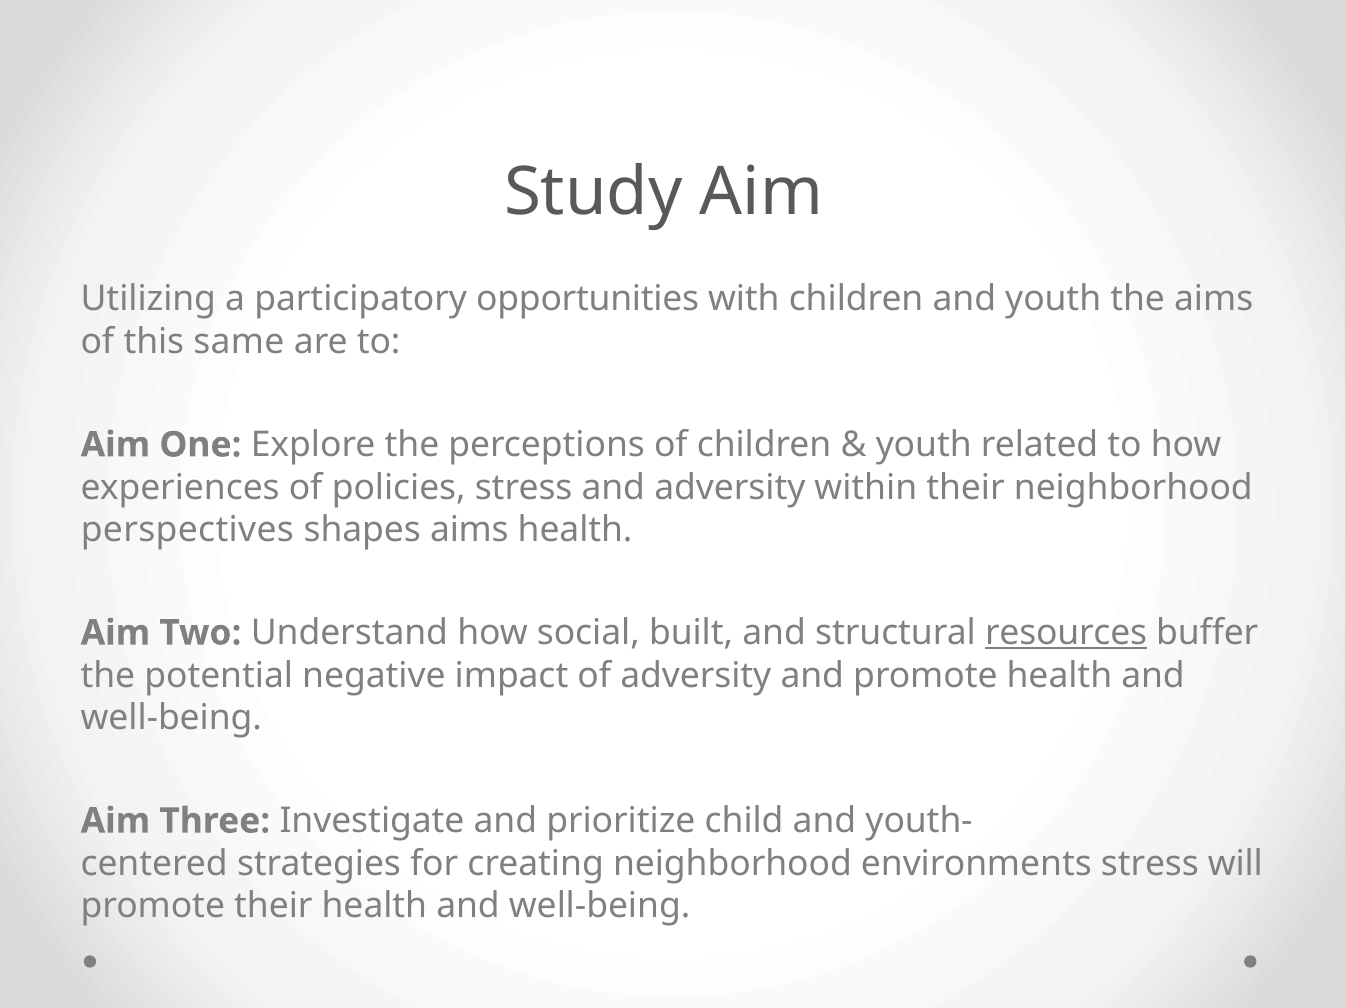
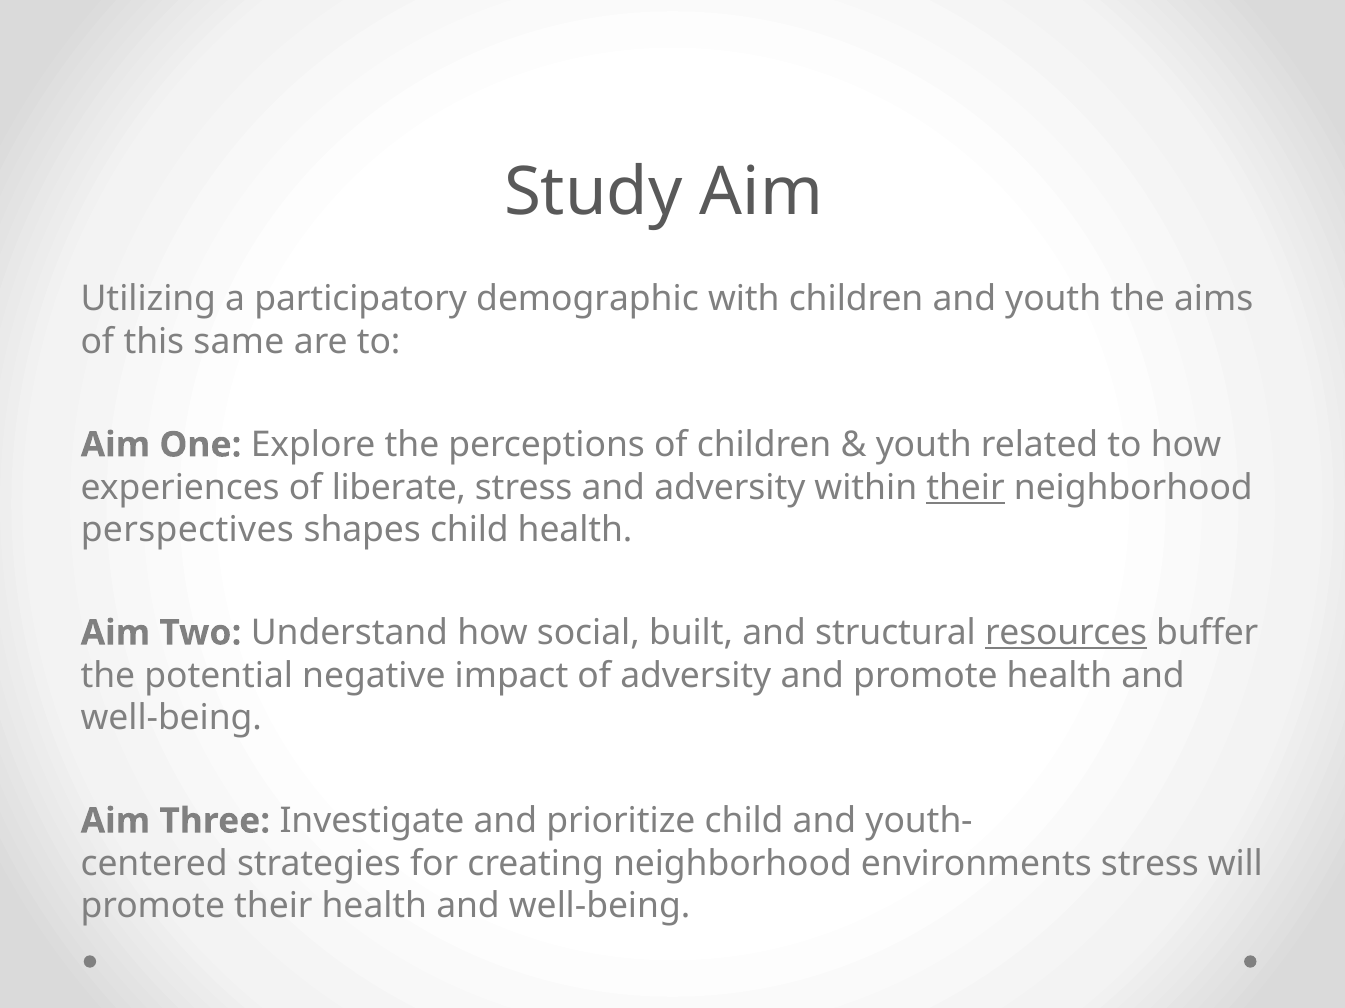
opportunities: opportunities -> demographic
policies: policies -> liberate
their at (966, 488) underline: none -> present
shapes aims: aims -> child
